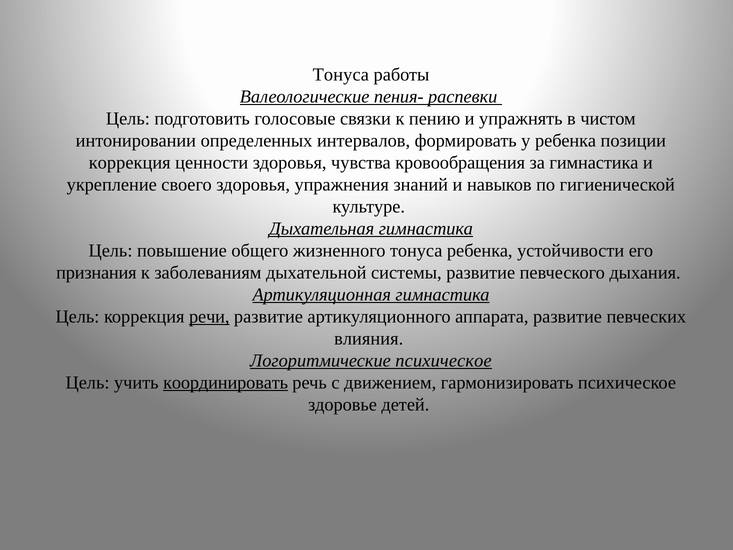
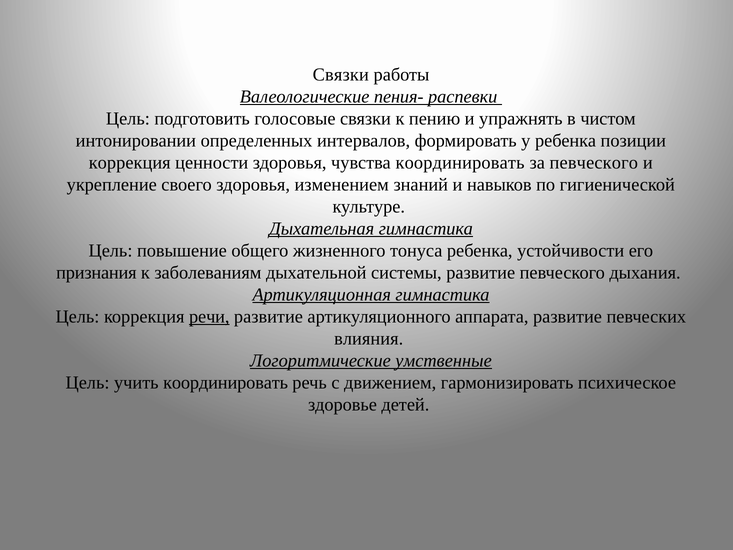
Тонуса at (341, 75): Тонуса -> Связки
чувства кровообращения: кровообращения -> координировать
за гимнастика: гимнастика -> певческого
упражнения: упражнения -> изменением
Логоритмические психическое: психическое -> умственные
координировать at (226, 382) underline: present -> none
